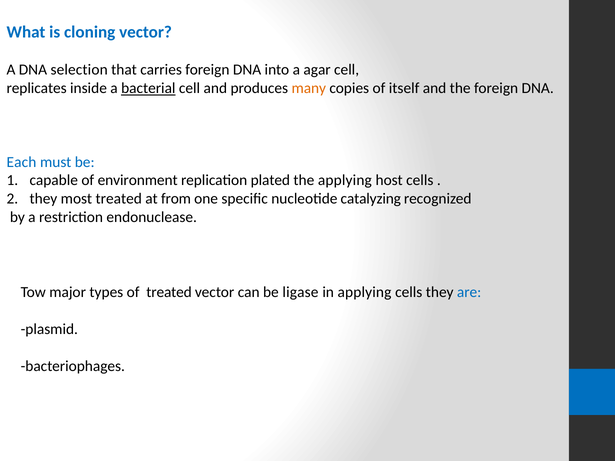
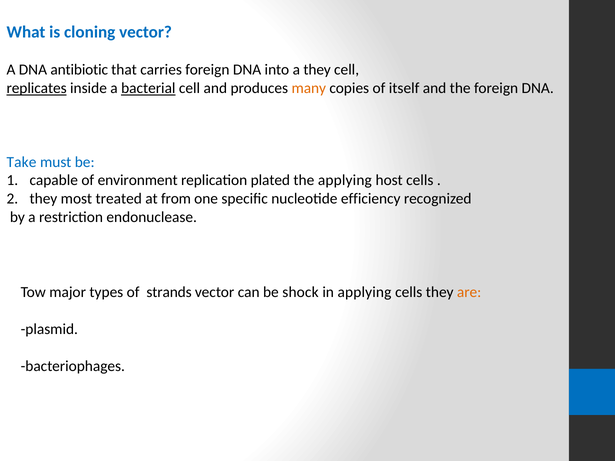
selection: selection -> antibiotic
a agar: agar -> they
replicates underline: none -> present
Each: Each -> Take
catalyzing: catalyzing -> efficiency
of treated: treated -> strands
ligase: ligase -> shock
are colour: blue -> orange
